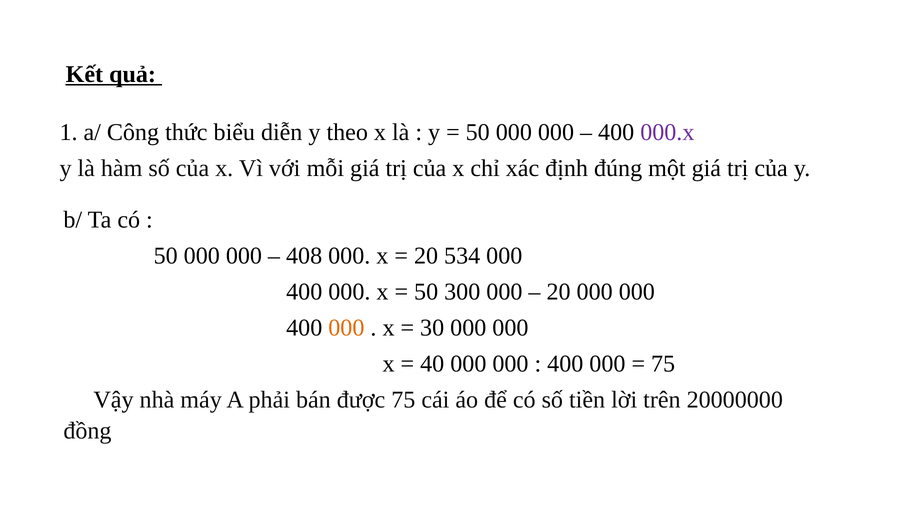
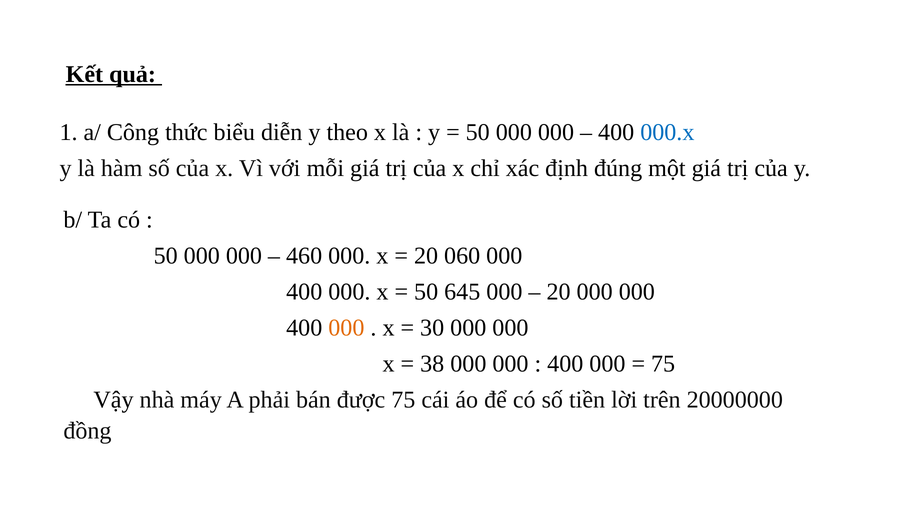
000.x colour: purple -> blue
408: 408 -> 460
534: 534 -> 060
300: 300 -> 645
40: 40 -> 38
